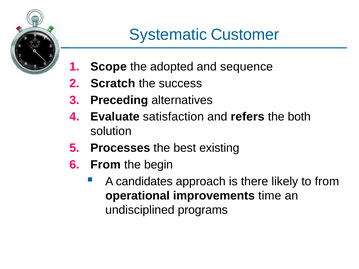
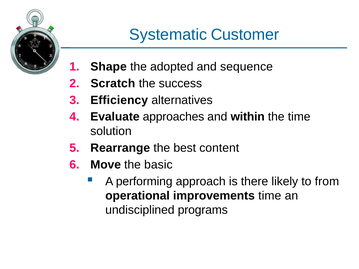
Scope: Scope -> Shape
Preceding: Preceding -> Efficiency
satisfaction: satisfaction -> approaches
refers: refers -> within
the both: both -> time
Processes: Processes -> Rearrange
existing: existing -> content
From at (106, 165): From -> Move
begin: begin -> basic
candidates: candidates -> performing
